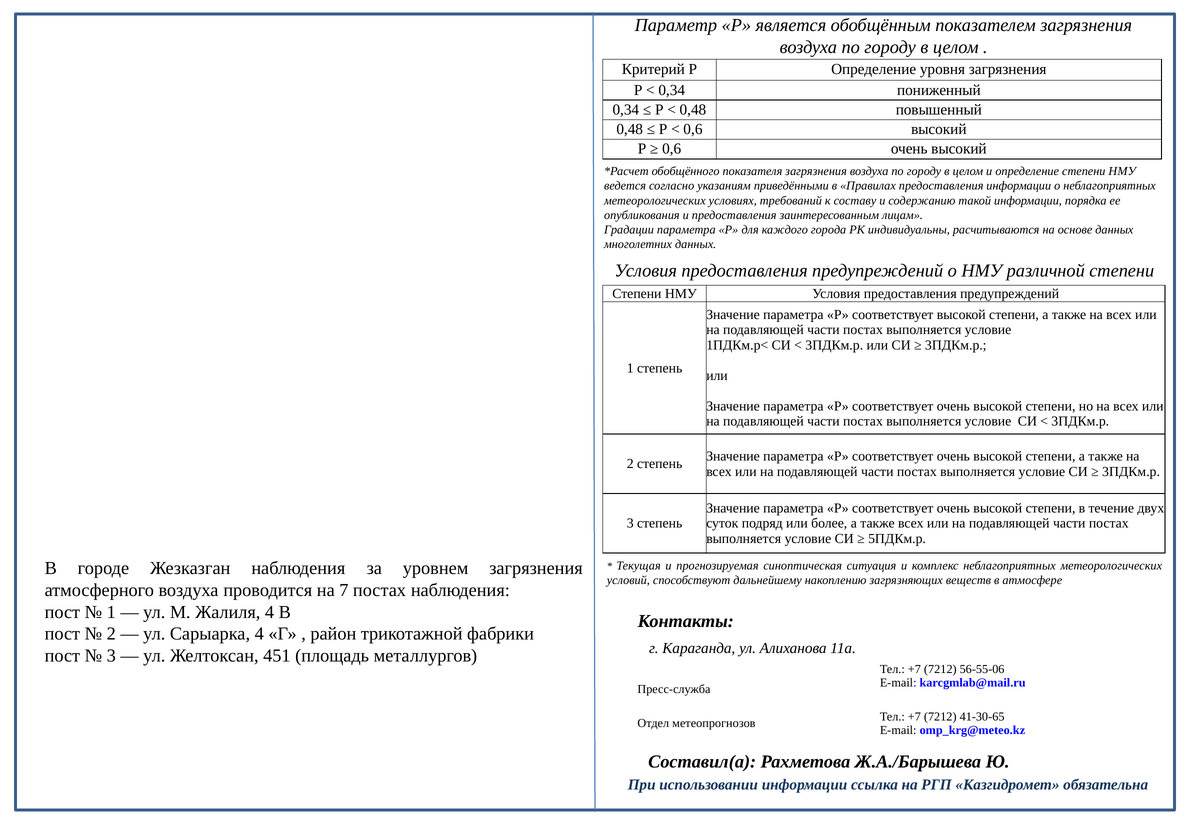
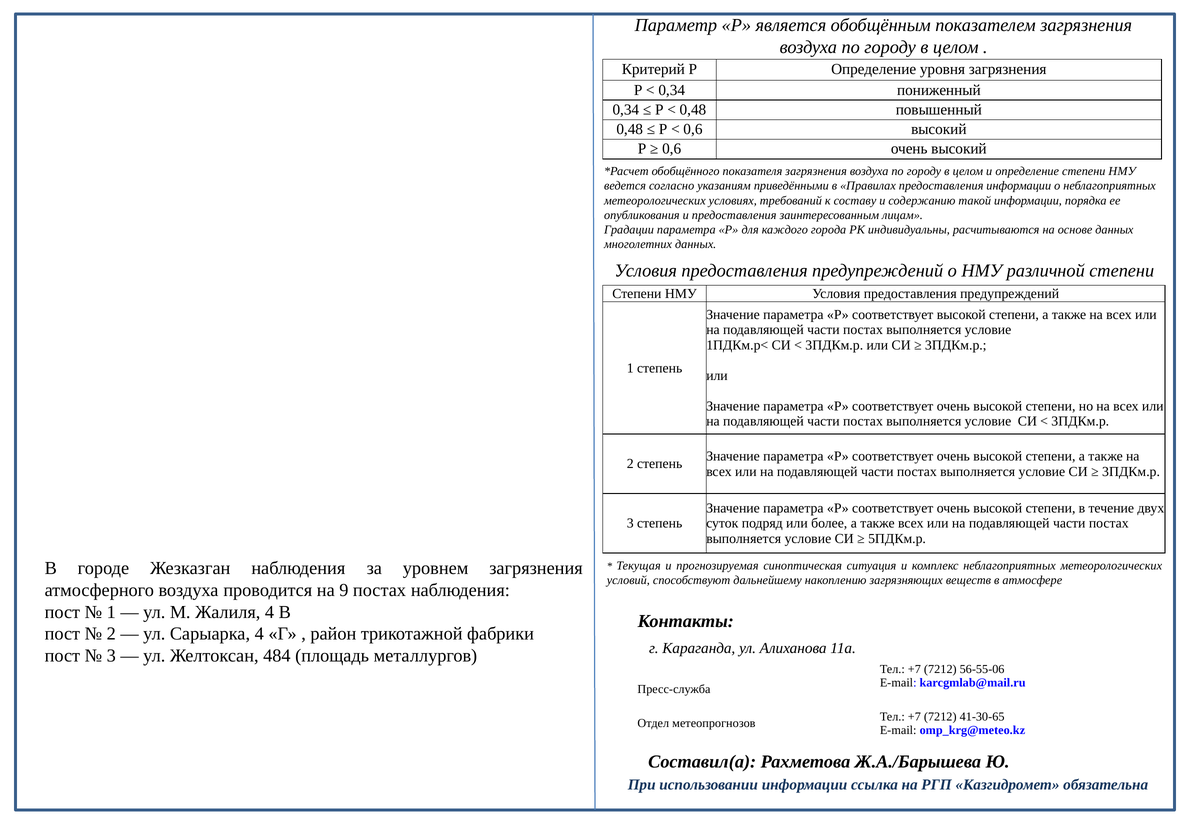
7: 7 -> 9
451: 451 -> 484
